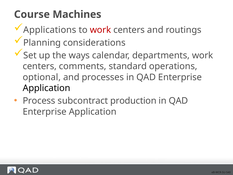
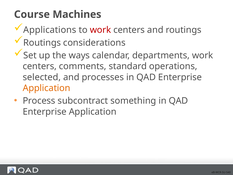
Planning at (42, 43): Planning -> Routings
optional: optional -> selected
Application at (47, 88) colour: black -> orange
production: production -> something
